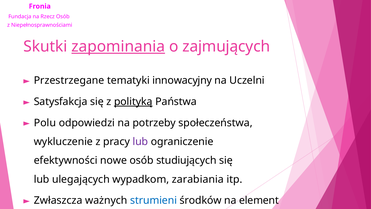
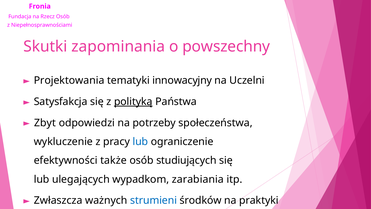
zapominania underline: present -> none
zajmujących: zajmujących -> powszechny
Przestrzegane: Przestrzegane -> Projektowania
Polu: Polu -> Zbyt
lub at (140, 141) colour: purple -> blue
nowe: nowe -> także
element: element -> praktyki
